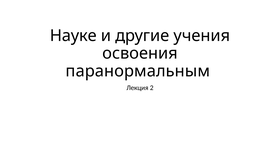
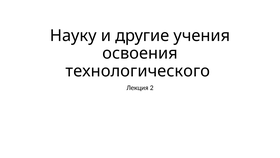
Науке: Науке -> Науку
паранормальным: паранормальным -> технологического
